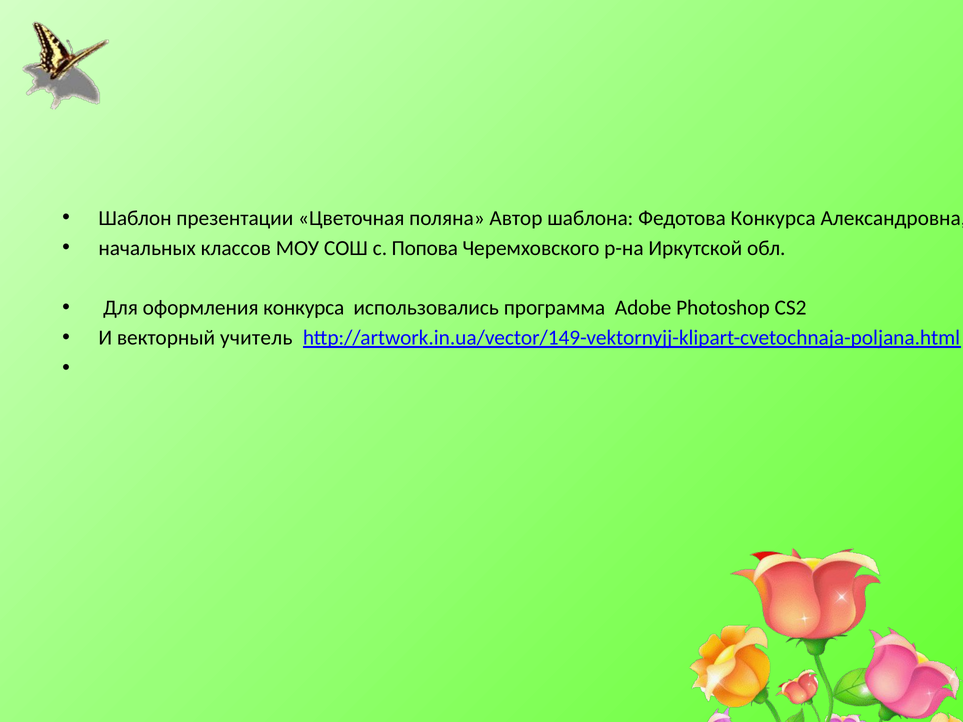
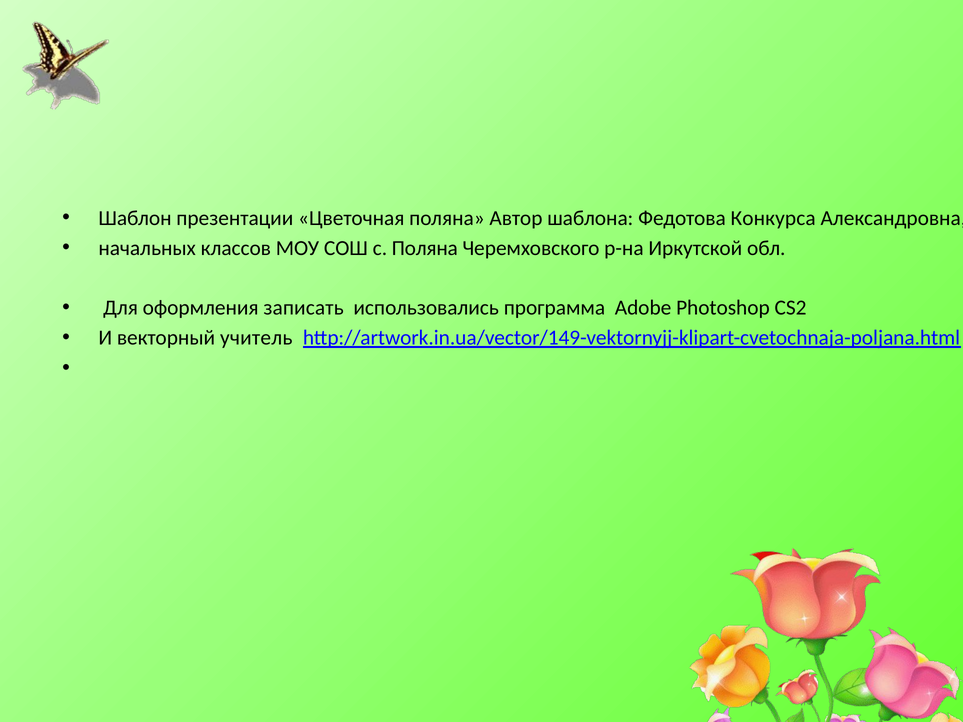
с Попова: Попова -> Поляна
оформления конкурса: конкурса -> записать
